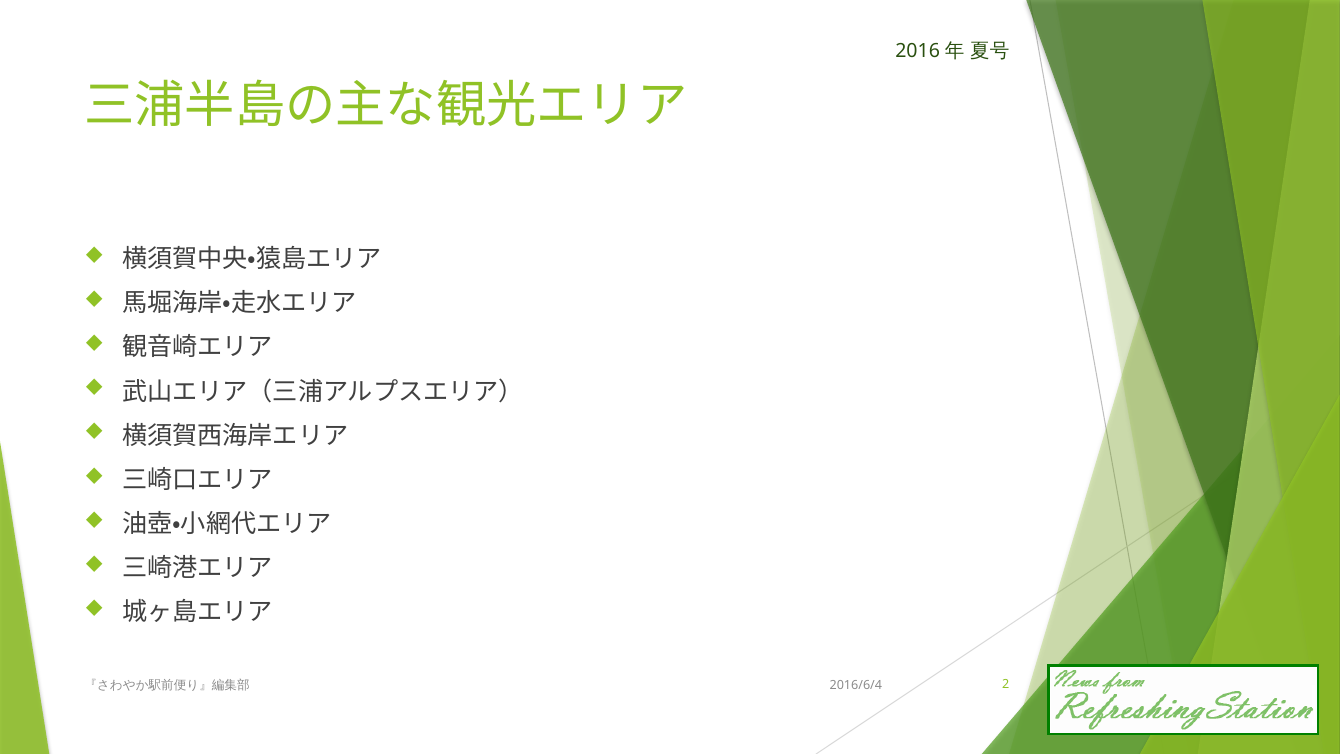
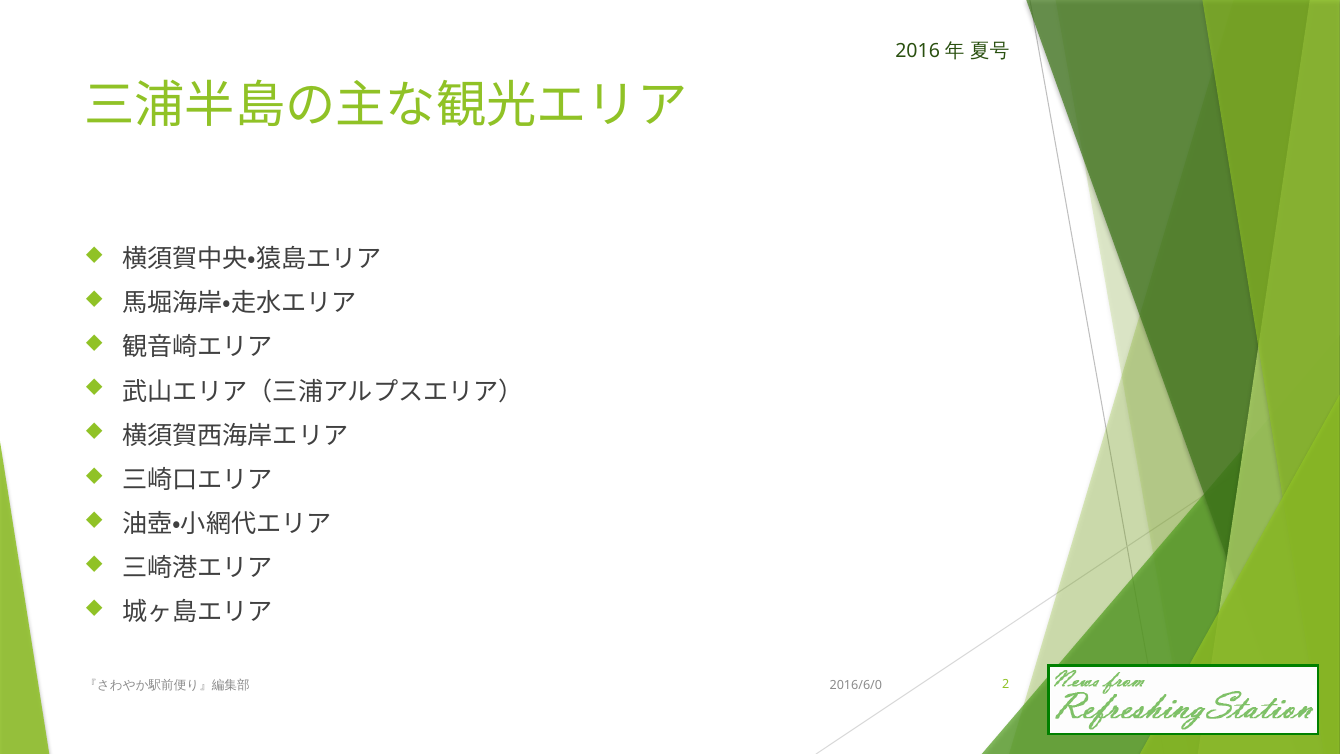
2016/6/4: 2016/6/4 -> 2016/6/0
